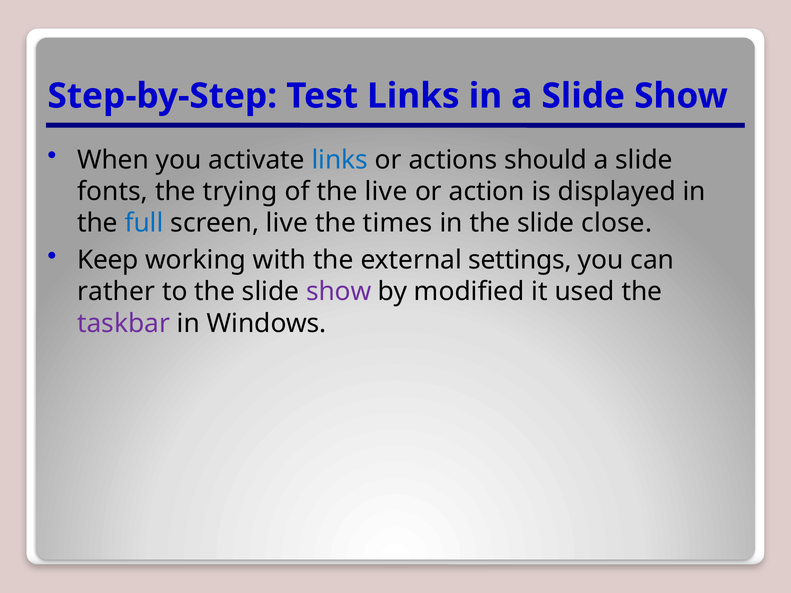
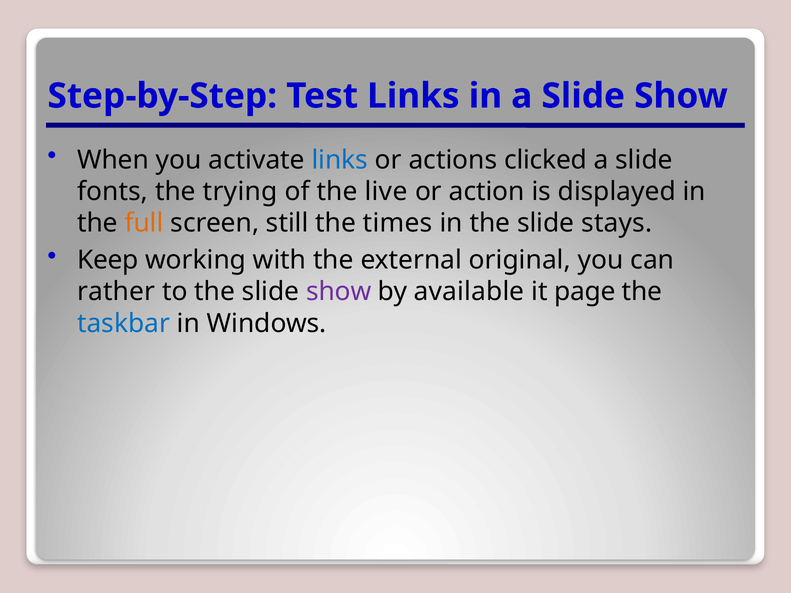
should: should -> clicked
full colour: blue -> orange
screen live: live -> still
close: close -> stays
settings: settings -> original
modified: modified -> available
used: used -> page
taskbar colour: purple -> blue
